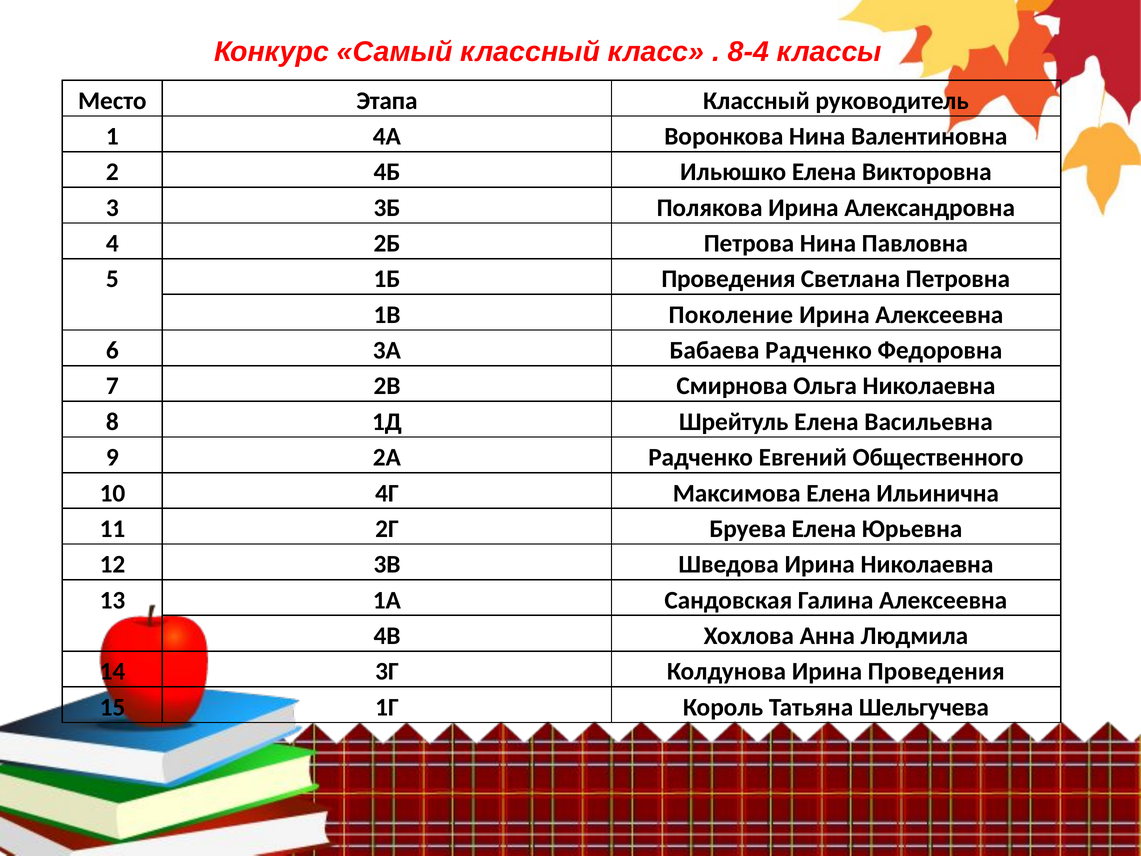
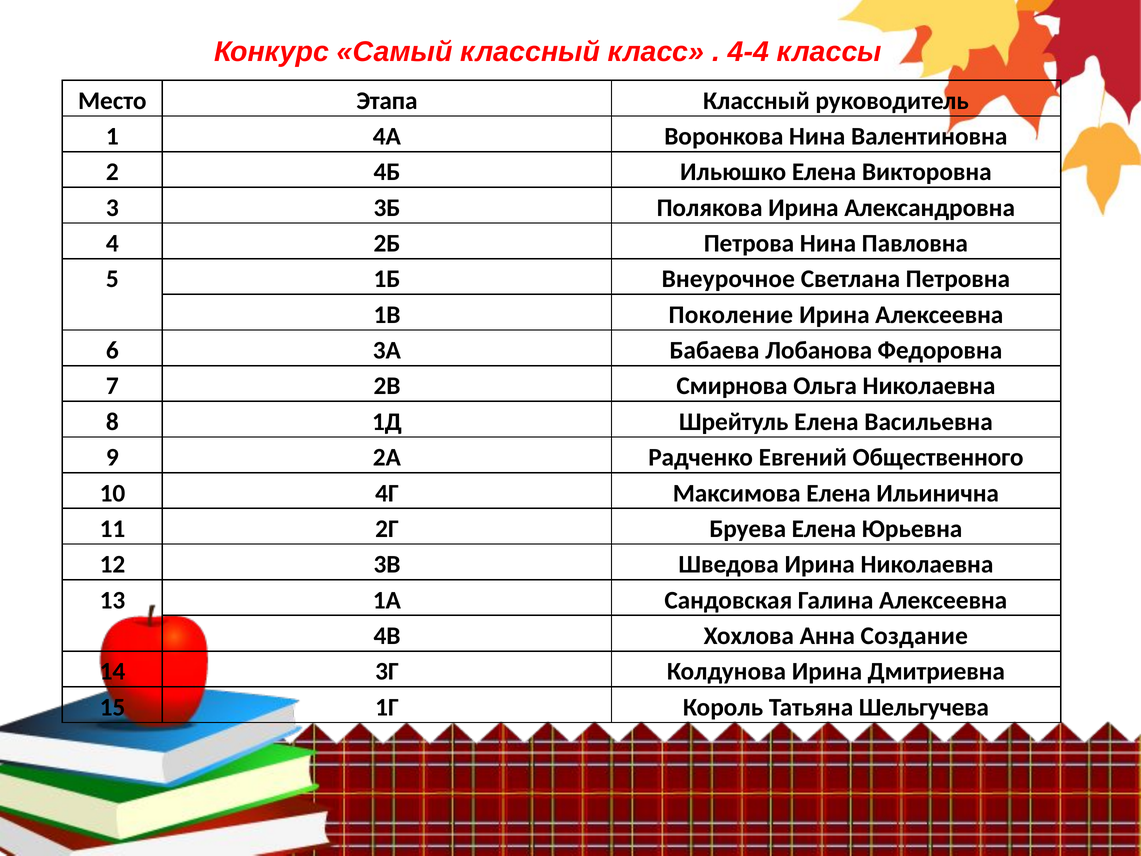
8-4: 8-4 -> 4-4
1Б Проведения: Проведения -> Внеурочное
Бабаева Радченко: Радченко -> Лобанова
Людмила: Людмила -> Создание
Ирина Проведения: Проведения -> Дмитриевна
